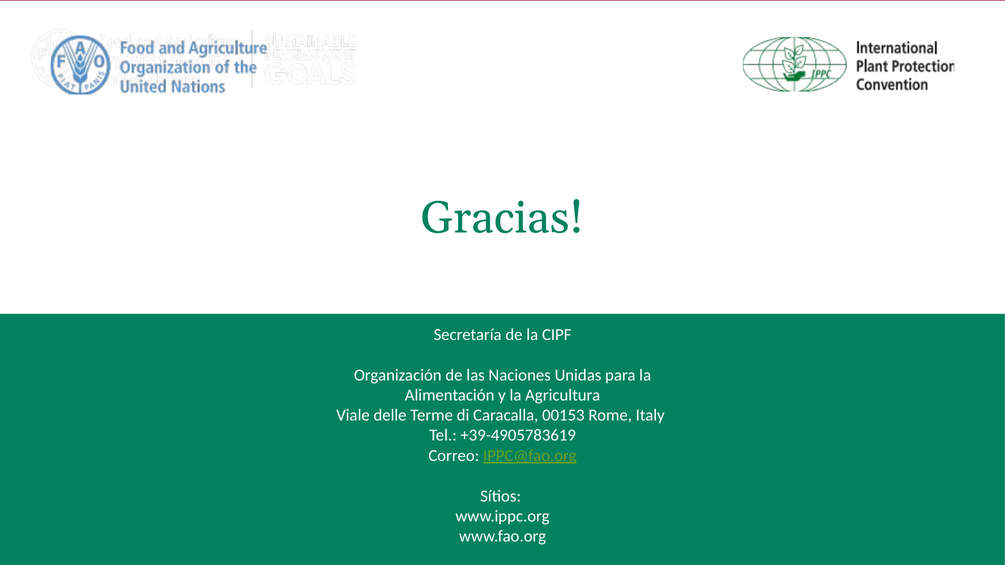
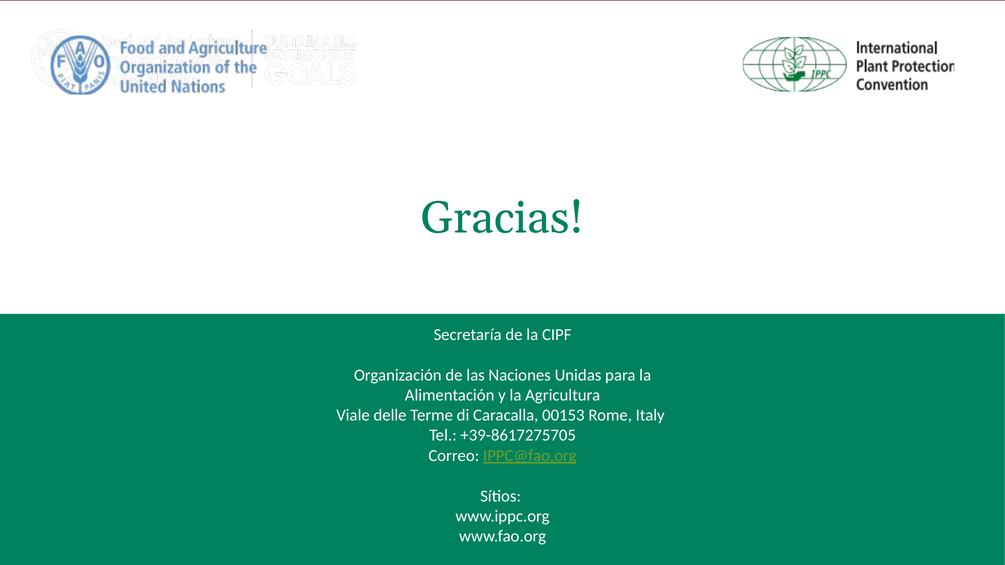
+39-4905783619: +39-4905783619 -> +39-8617275705
